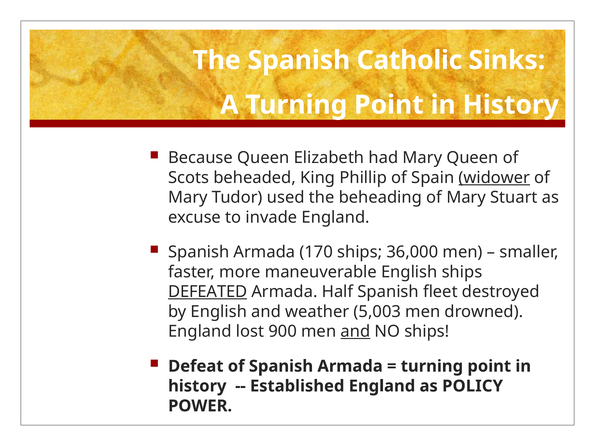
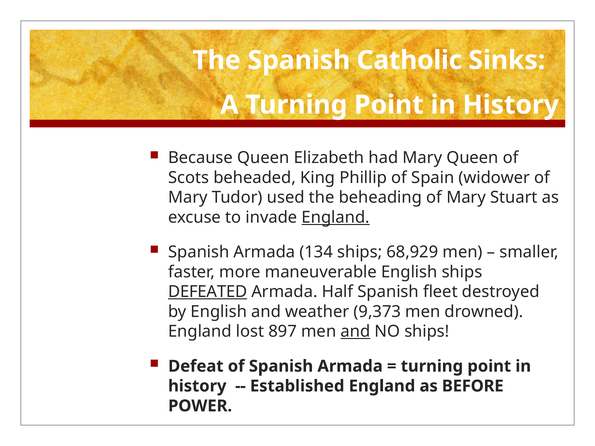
widower underline: present -> none
England at (336, 217) underline: none -> present
170: 170 -> 134
36,000: 36,000 -> 68,929
5,003: 5,003 -> 9,373
900: 900 -> 897
POLICY: POLICY -> BEFORE
